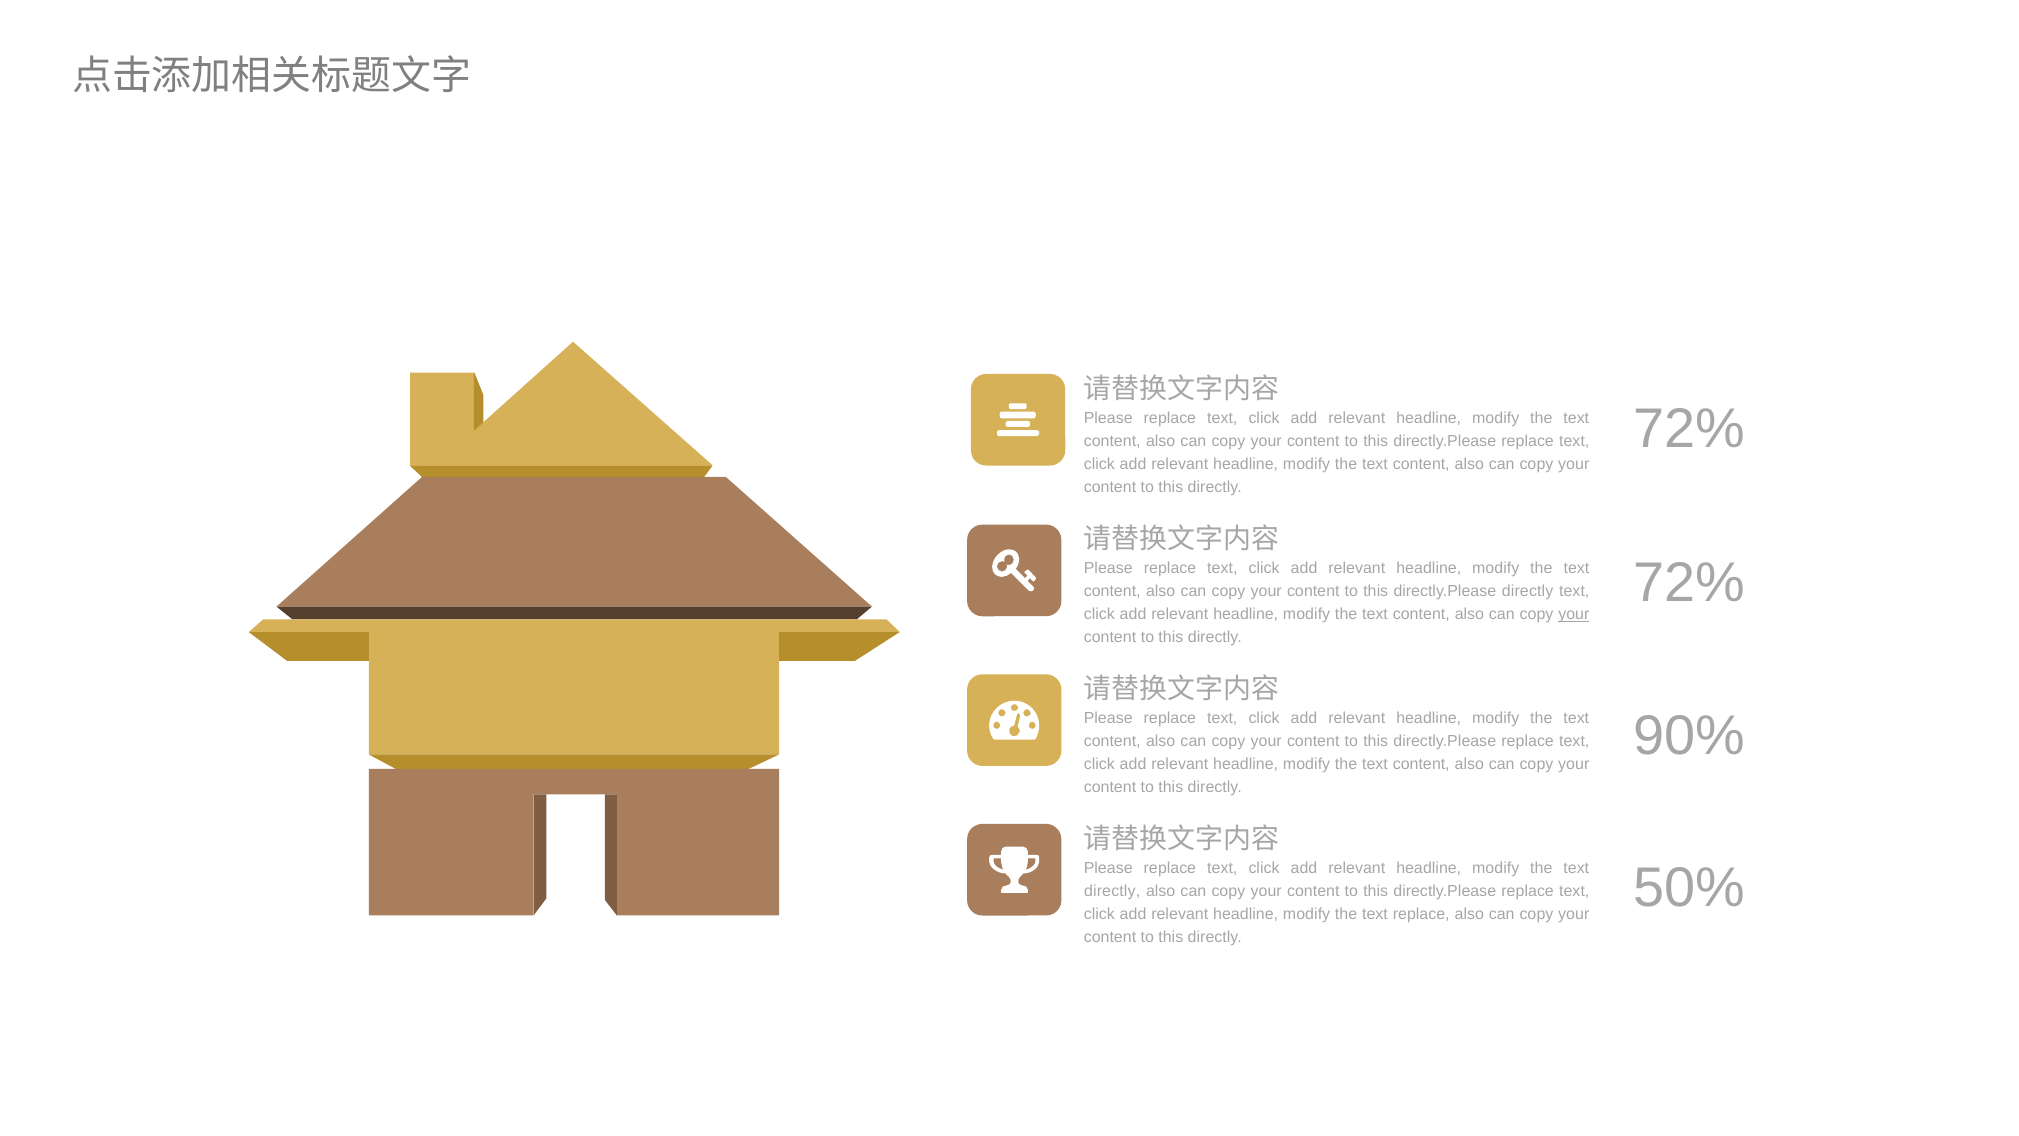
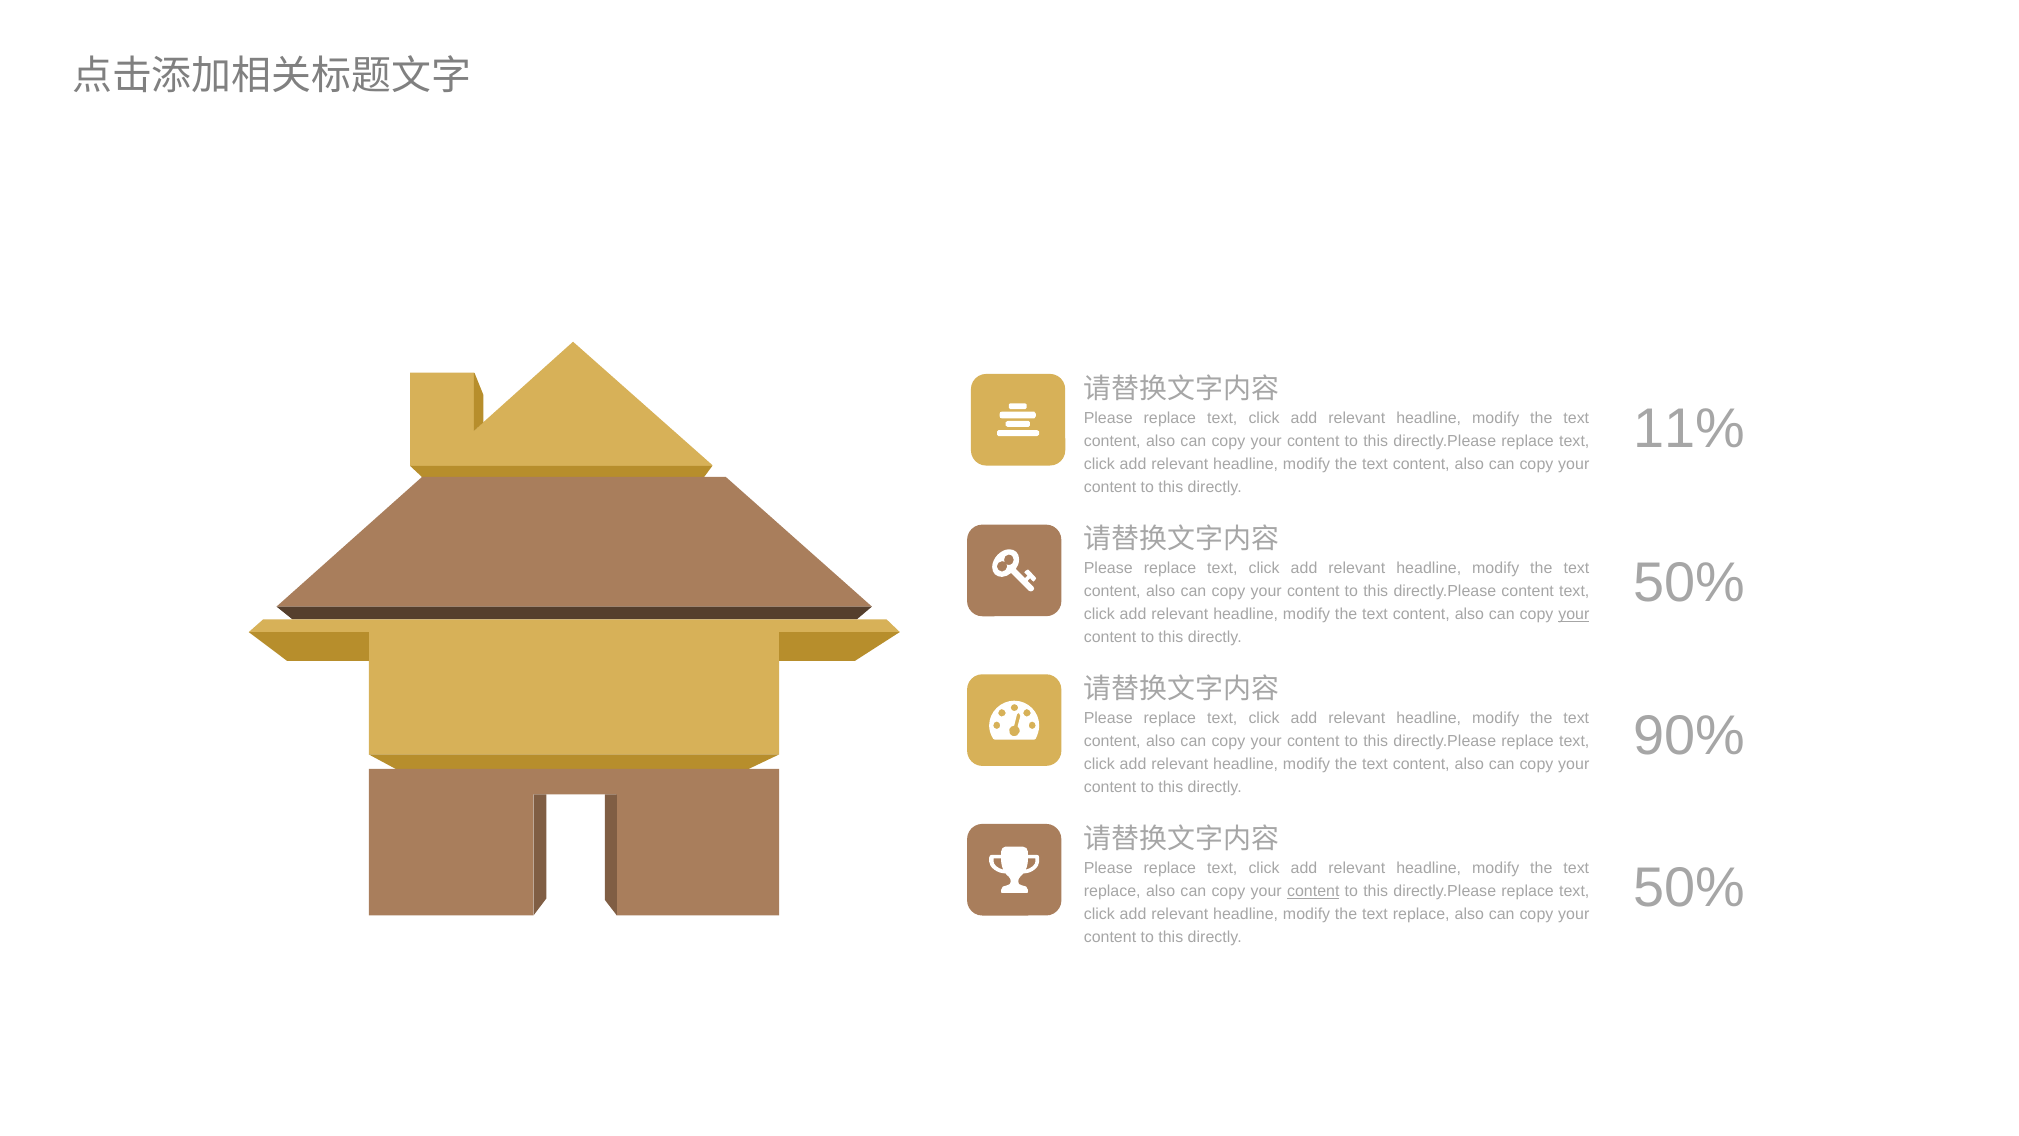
72% at (1689, 429): 72% -> 11%
72% at (1689, 583): 72% -> 50%
directly.Please directly: directly -> content
directly at (1112, 891): directly -> replace
content at (1313, 891) underline: none -> present
